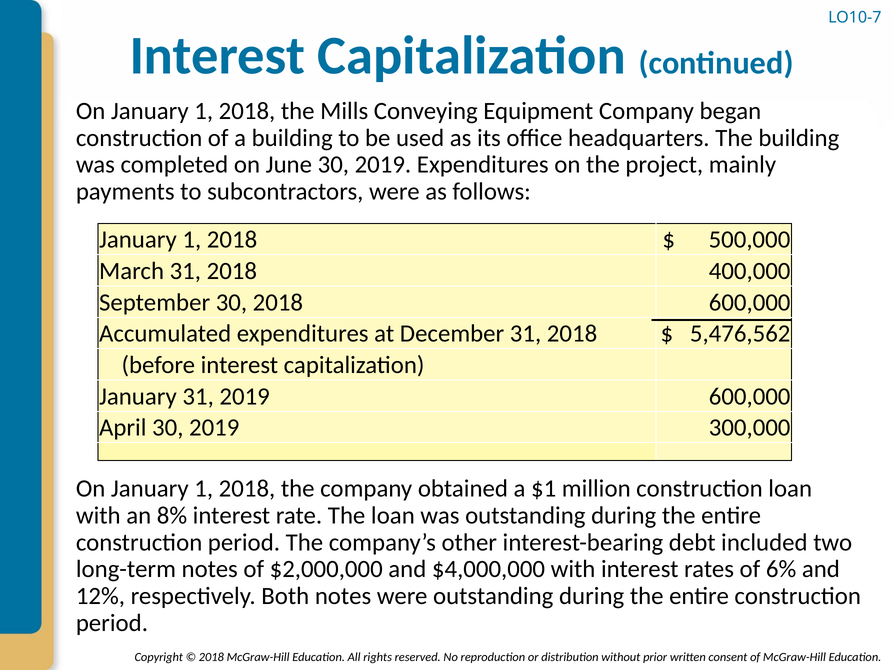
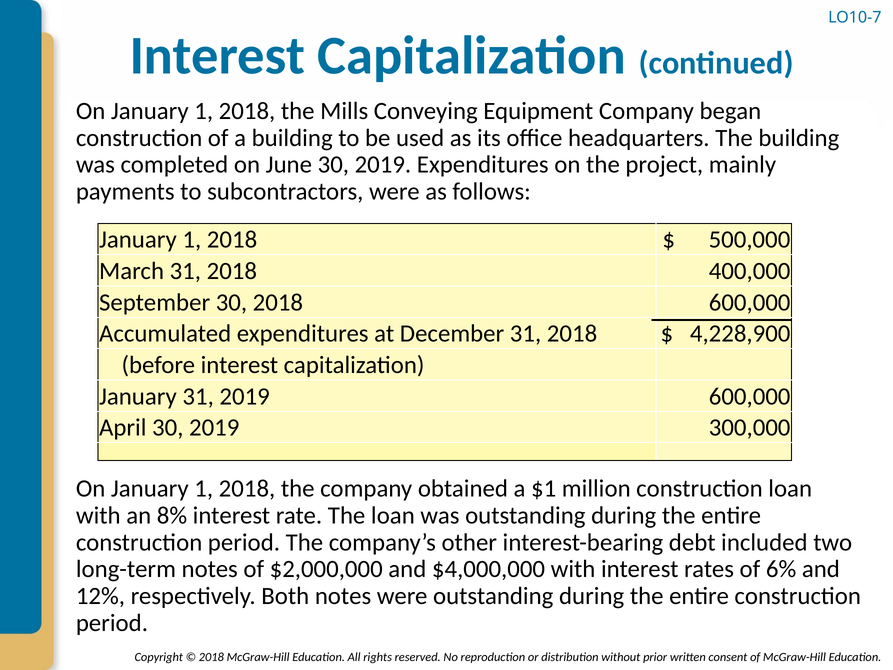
5,476,562: 5,476,562 -> 4,228,900
